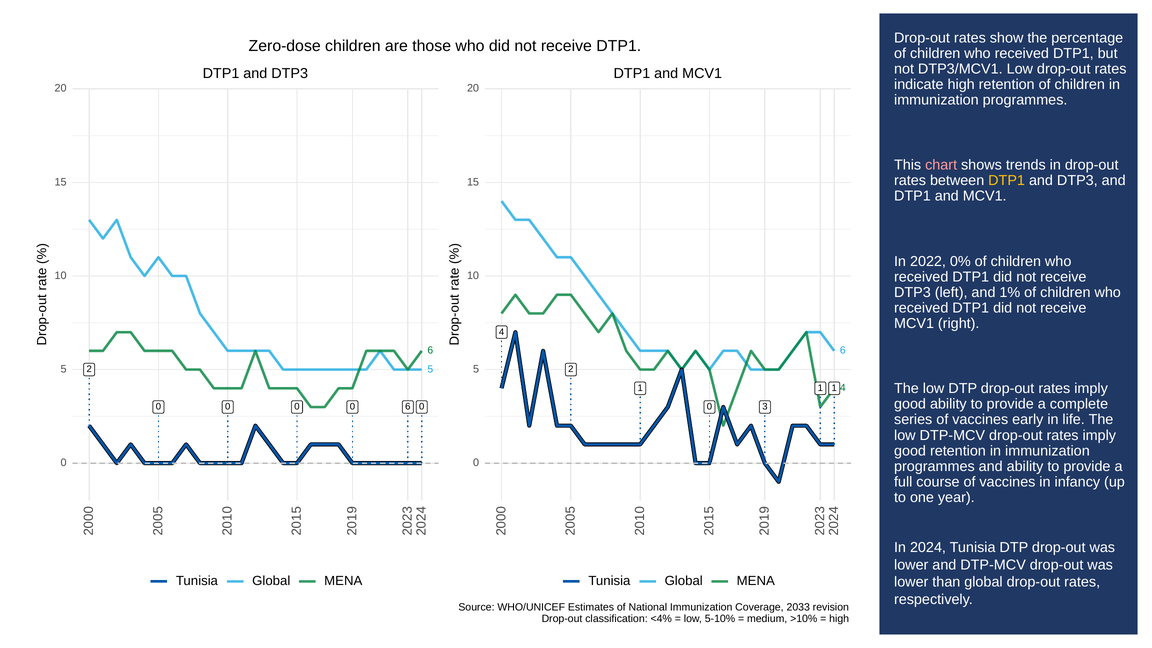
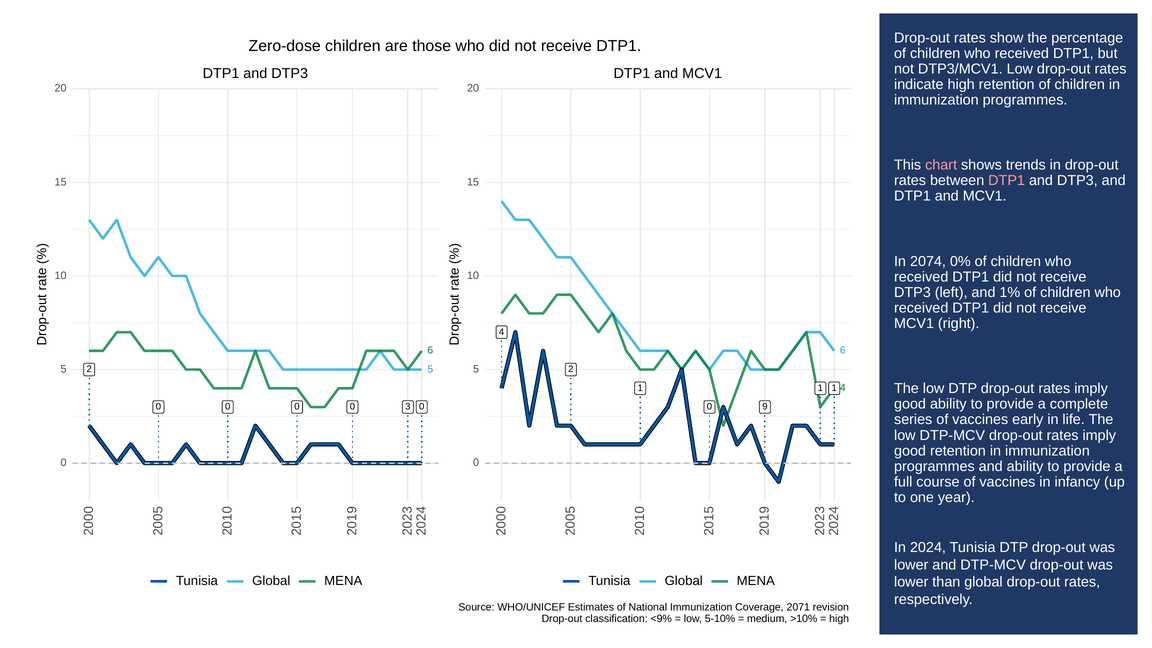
DTP1 at (1007, 181) colour: yellow -> pink
2022: 2022 -> 2074
0 6: 6 -> 3
0 3: 3 -> 9
2033: 2033 -> 2071
<4%: <4% -> <9%
